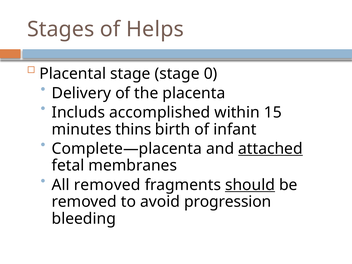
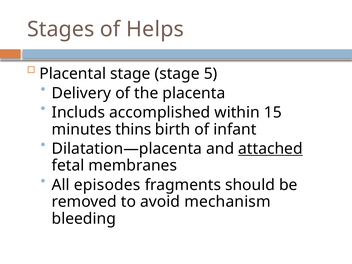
0: 0 -> 5
Complete—placenta: Complete—placenta -> Dilatation—placenta
All removed: removed -> episodes
should underline: present -> none
progression: progression -> mechanism
